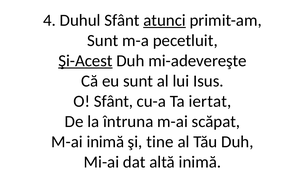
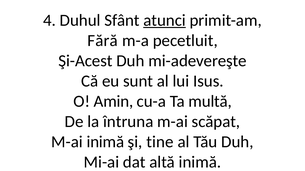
Sunt at (103, 41): Sunt -> Fără
Şi-Acest underline: present -> none
O Sfânt: Sfânt -> Amin
iertat: iertat -> multă
